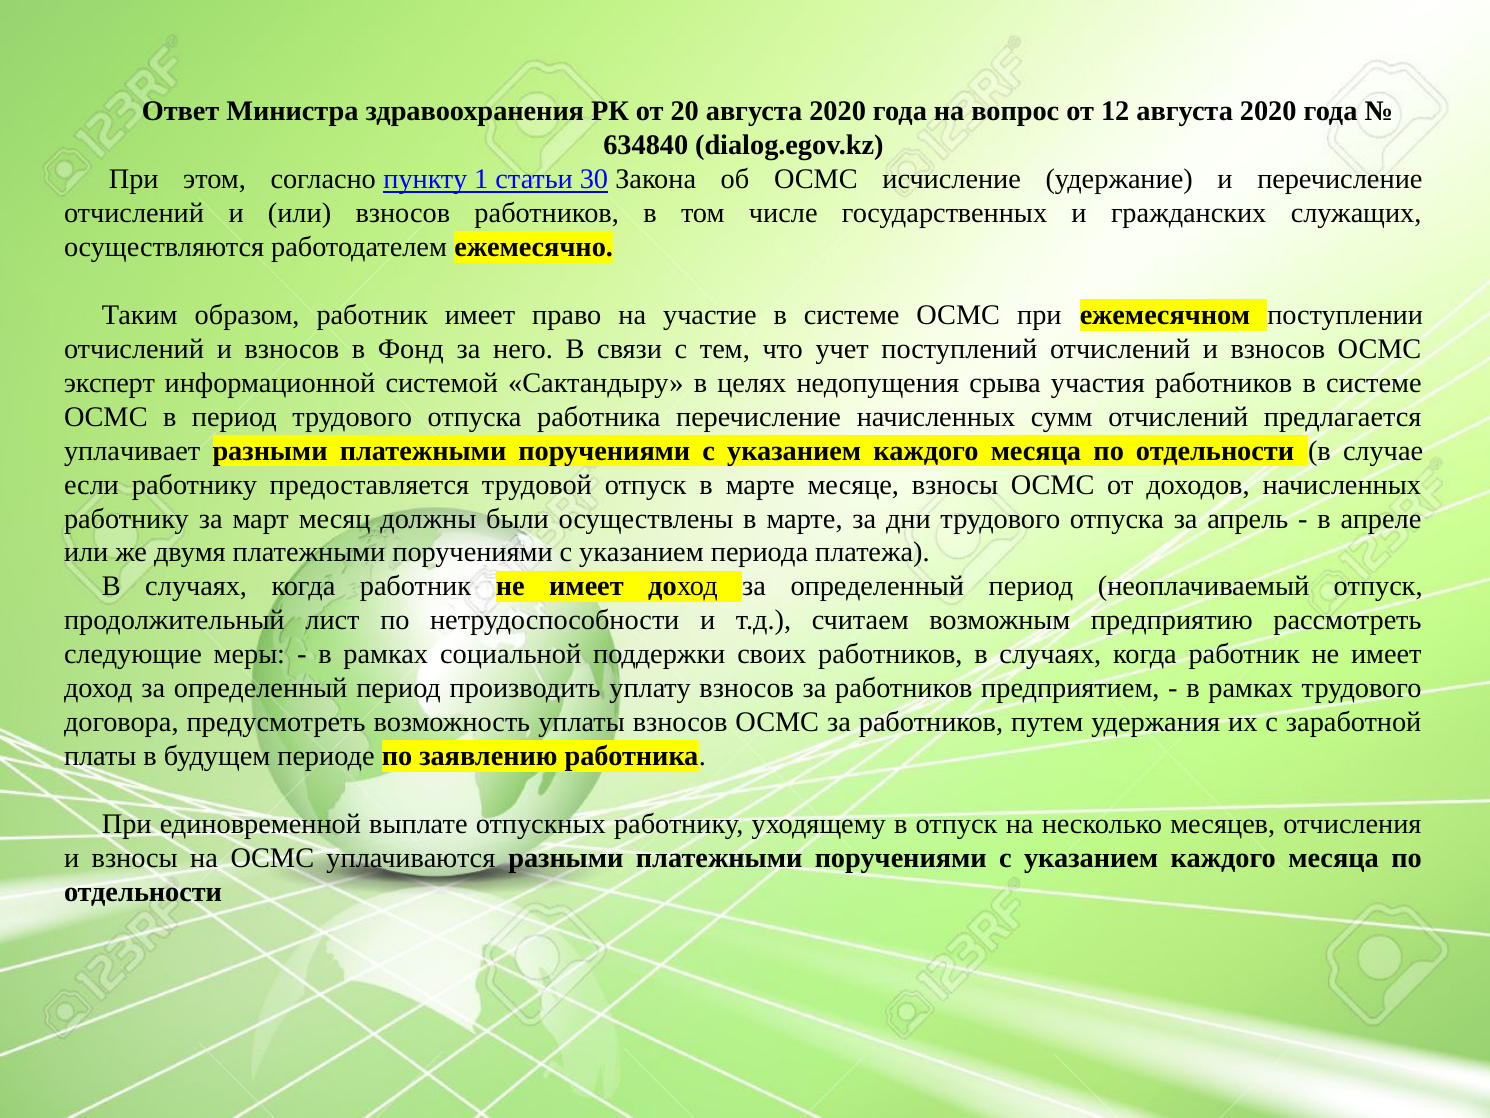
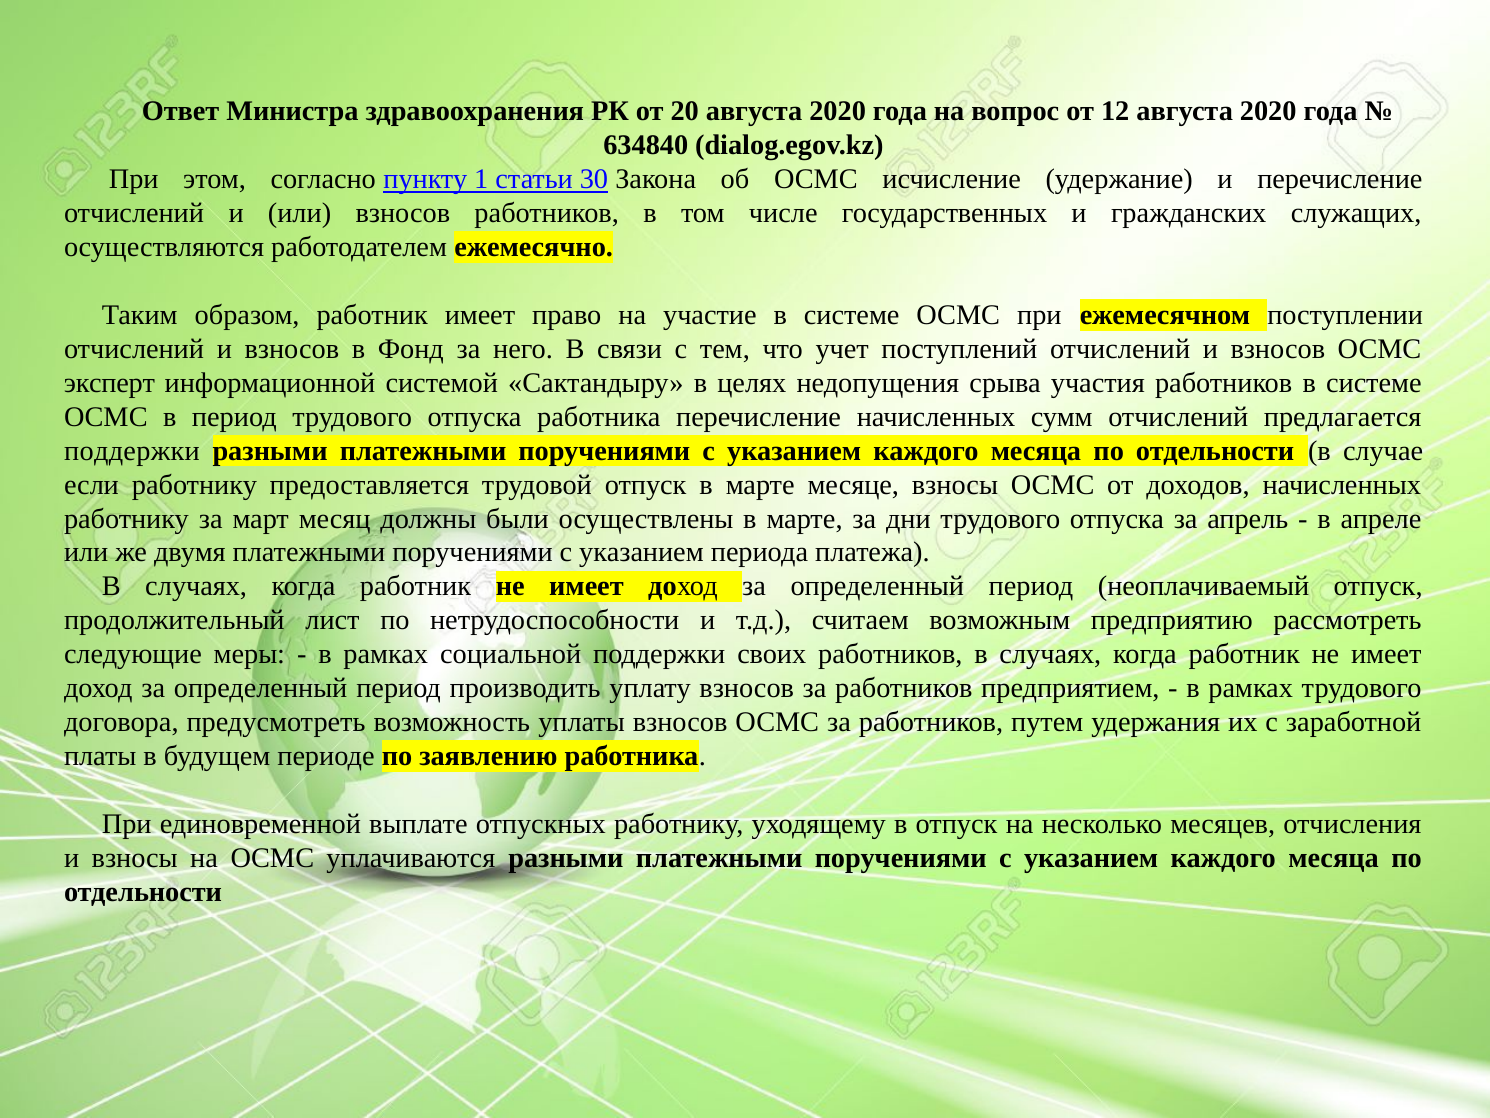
уплачивает at (132, 451): уплачивает -> поддержки
